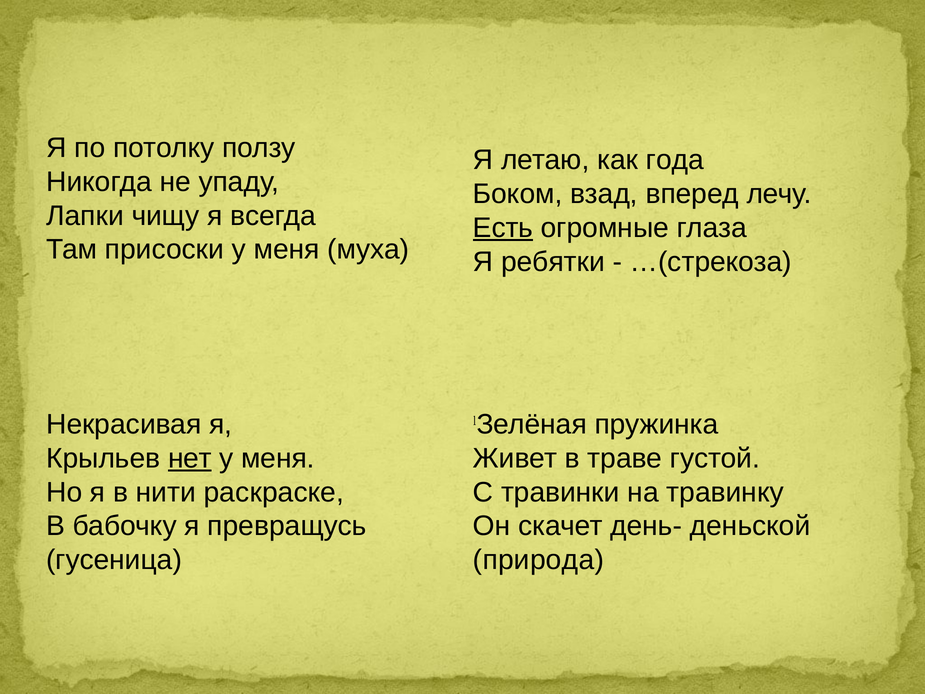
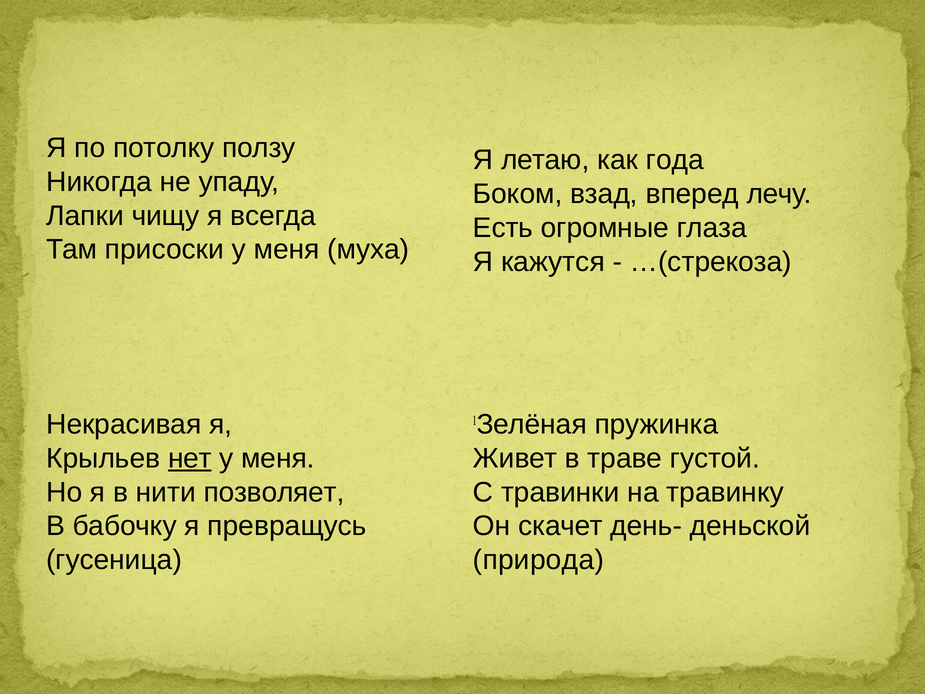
Есть underline: present -> none
ребятки: ребятки -> кажутся
раскраске: раскраске -> позволяет
